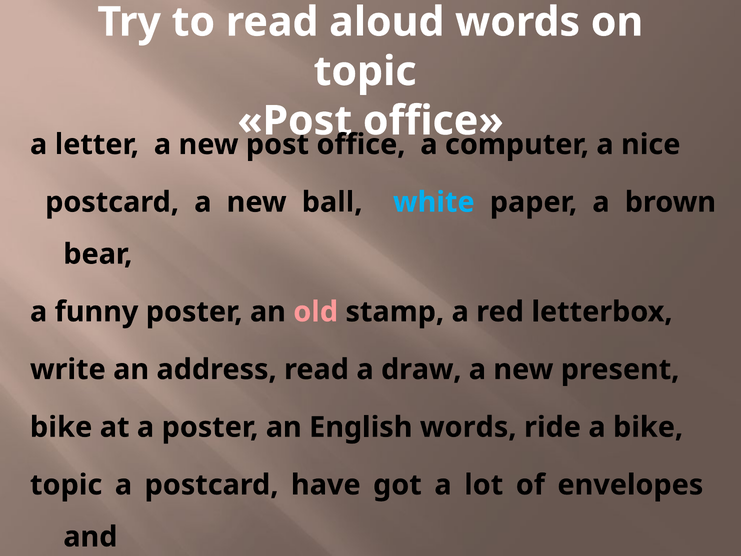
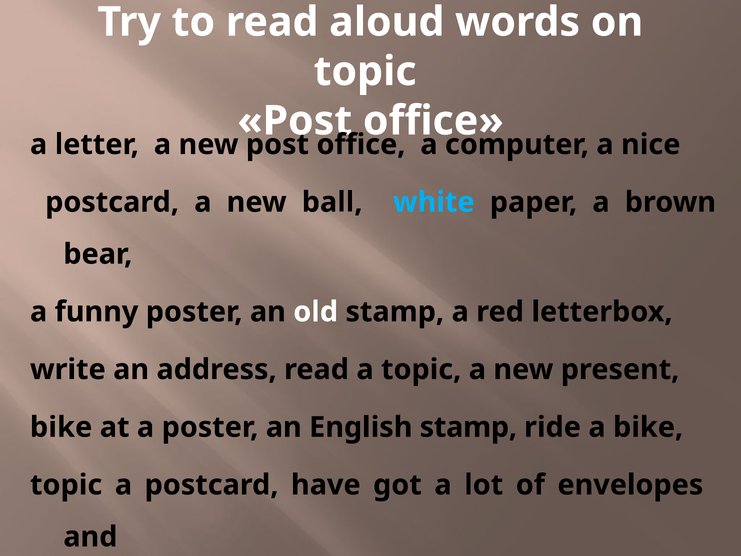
old colour: pink -> white
a draw: draw -> topic
English words: words -> stamp
